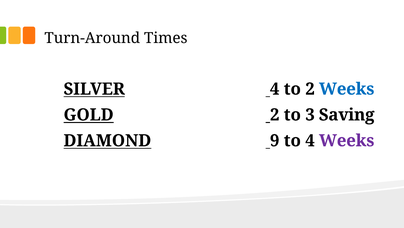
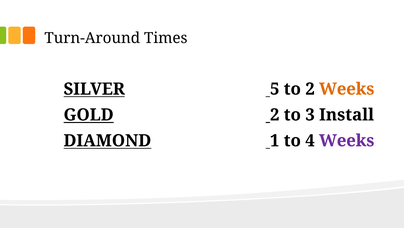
SILVER 4: 4 -> 5
Weeks at (347, 89) colour: blue -> orange
Saving: Saving -> Install
9: 9 -> 1
